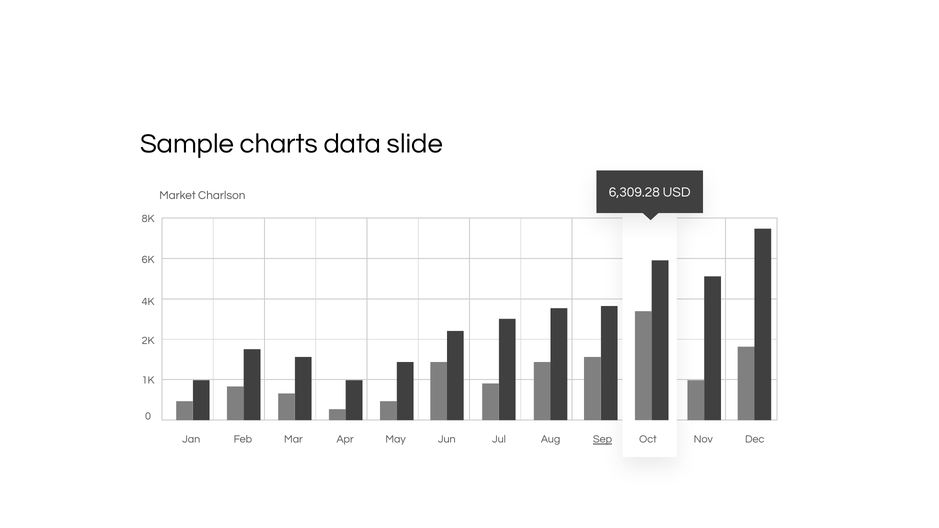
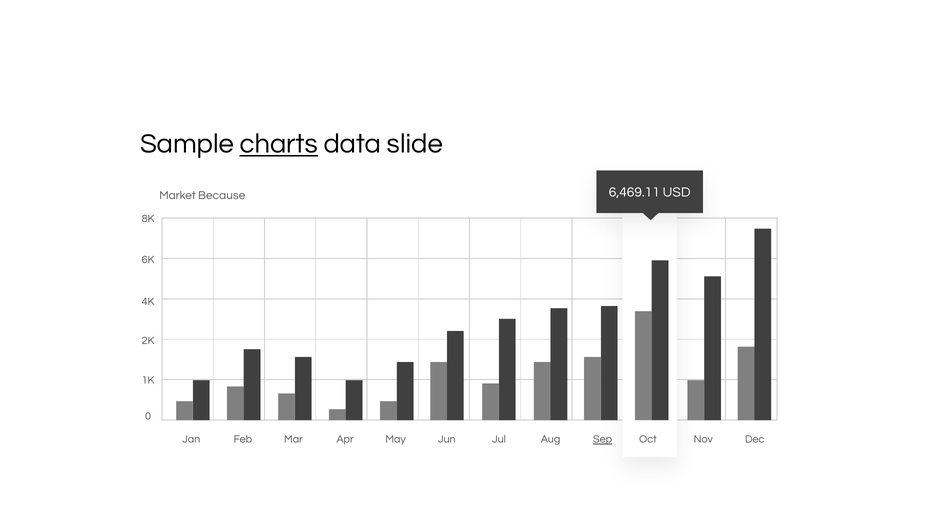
charts underline: none -> present
6,309.28: 6,309.28 -> 6,469.11
Charlson: Charlson -> Because
